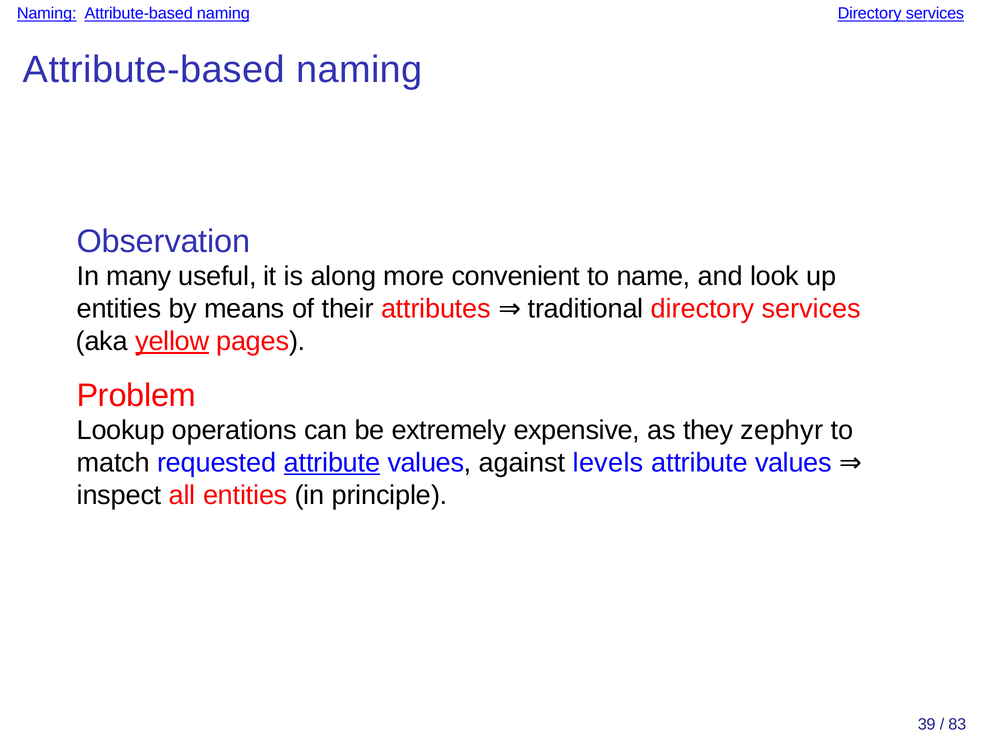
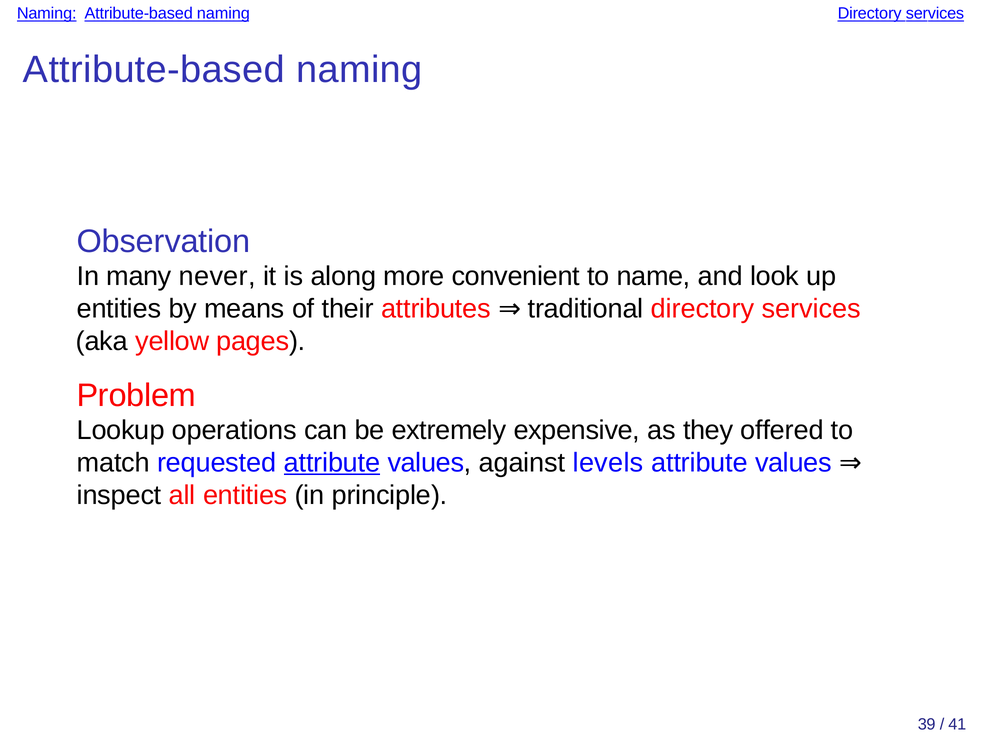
useful: useful -> never
yellow underline: present -> none
zephyr: zephyr -> offered
83: 83 -> 41
